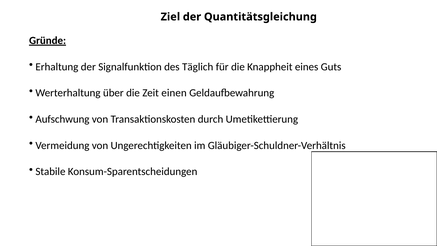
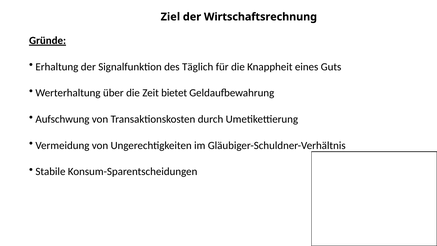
Quantitätsgleichung: Quantitätsgleichung -> Wirtschaftsrechnung
einen: einen -> bietet
